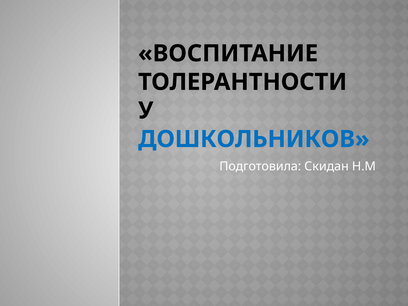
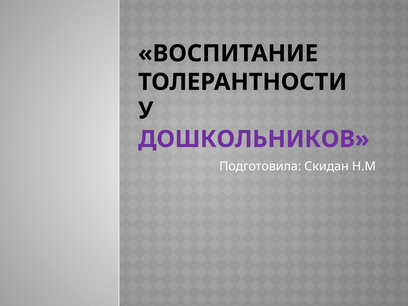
ДОШКОЛЬНИКОВ colour: blue -> purple
